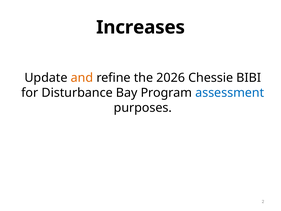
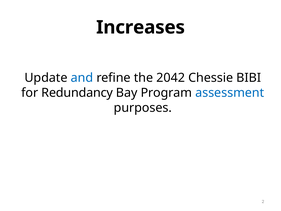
and colour: orange -> blue
2026: 2026 -> 2042
Disturbance: Disturbance -> Redundancy
